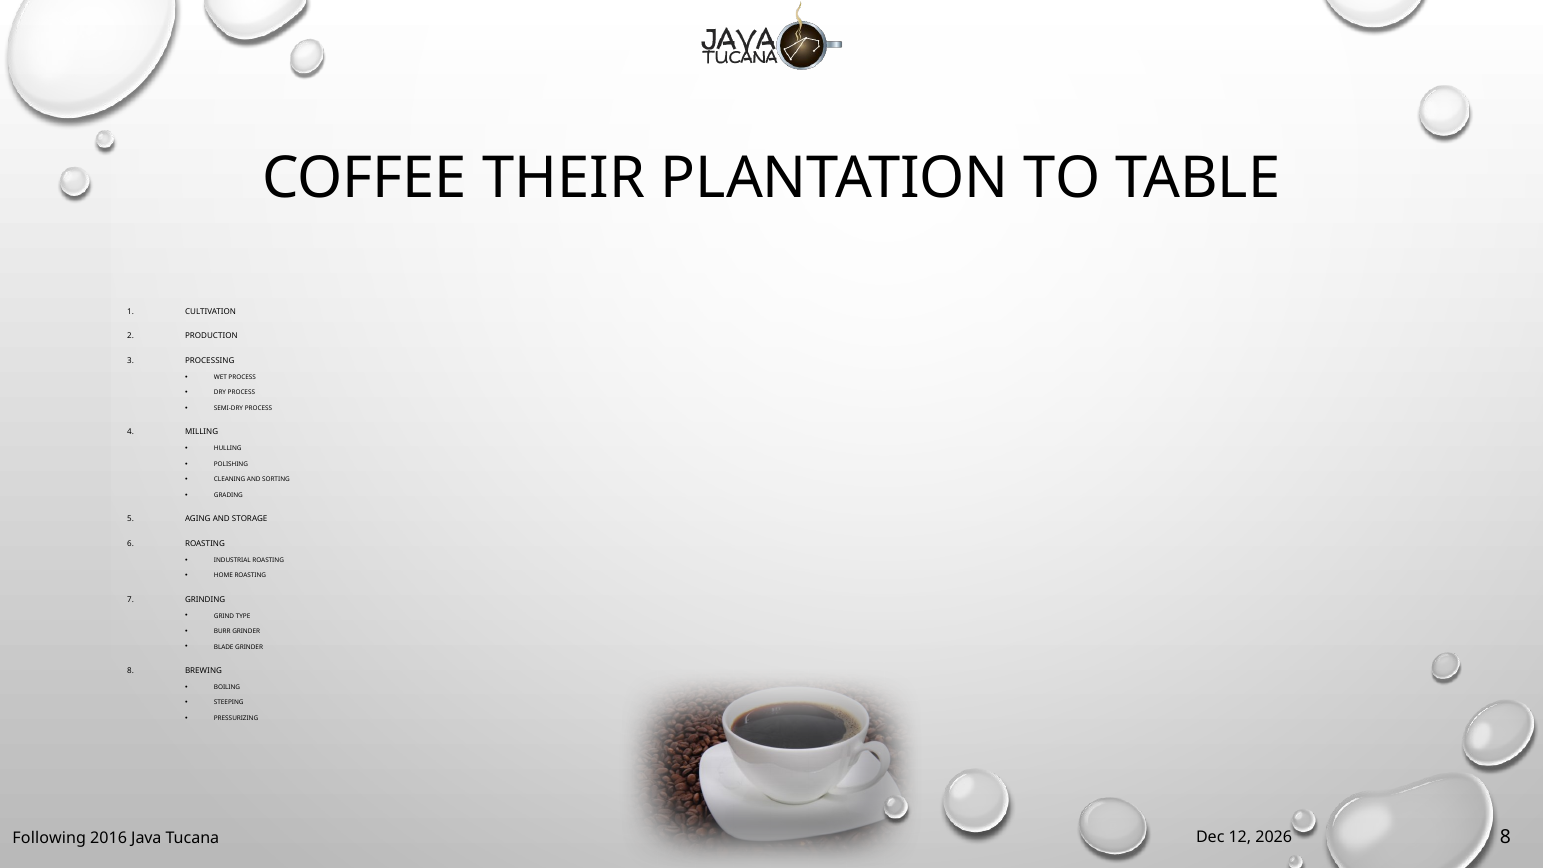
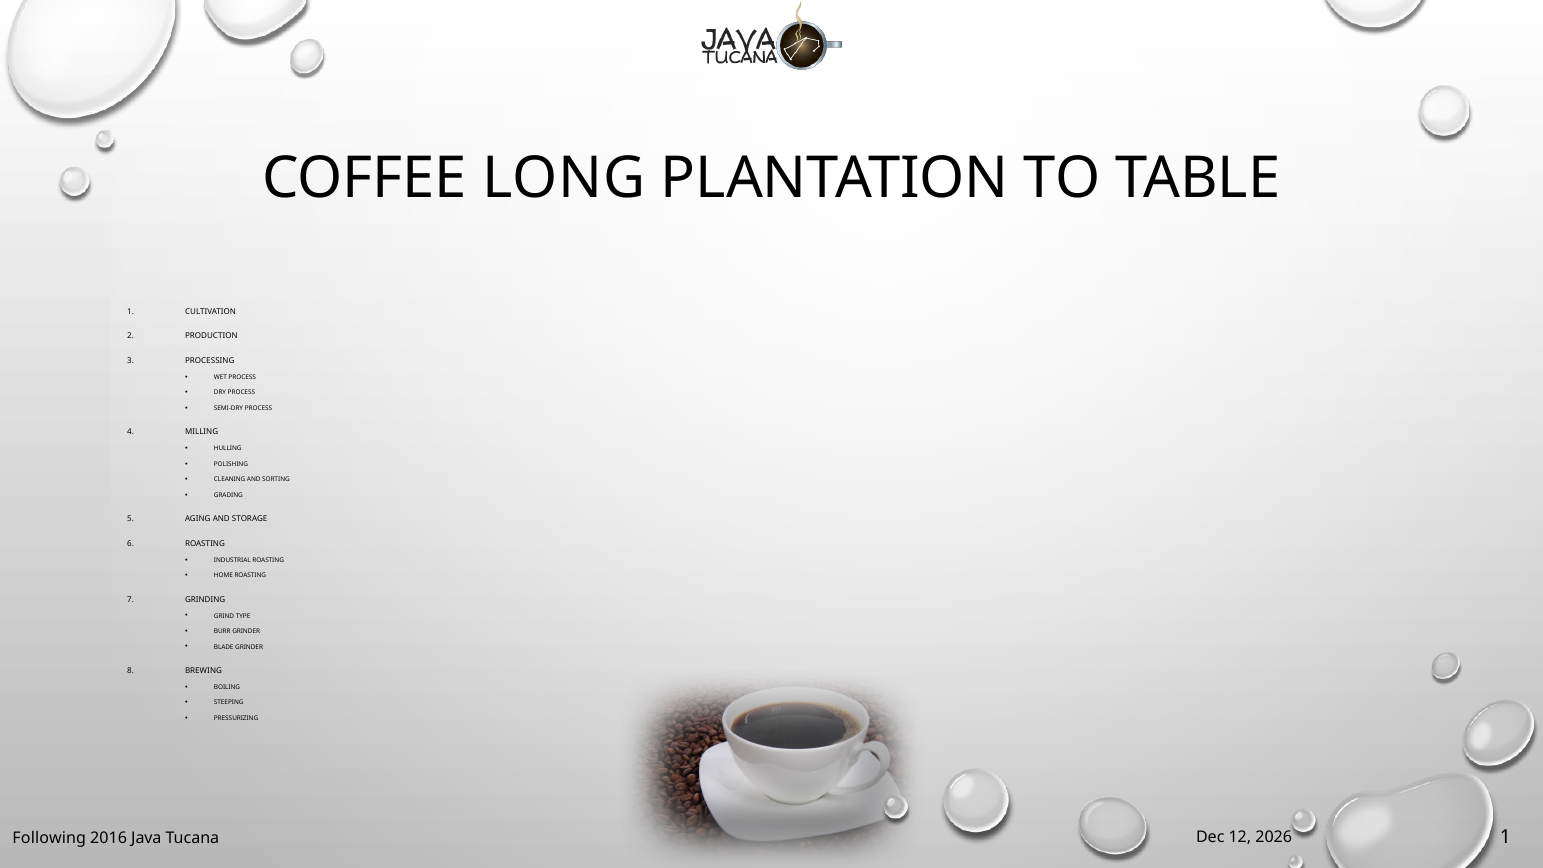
THEIR: THEIR -> LONG
Tucana 8: 8 -> 1
